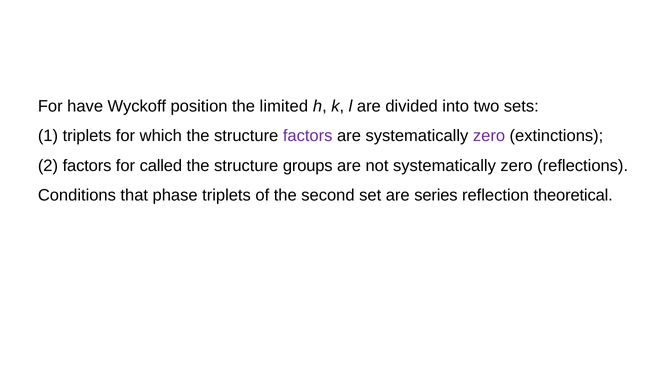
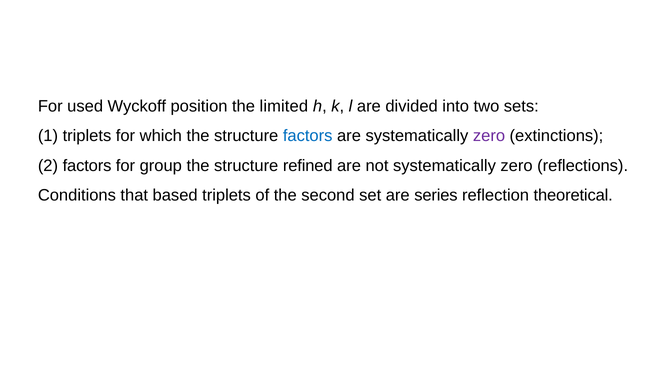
have: have -> used
factors at (308, 136) colour: purple -> blue
called: called -> group
groups: groups -> refined
phase: phase -> based
